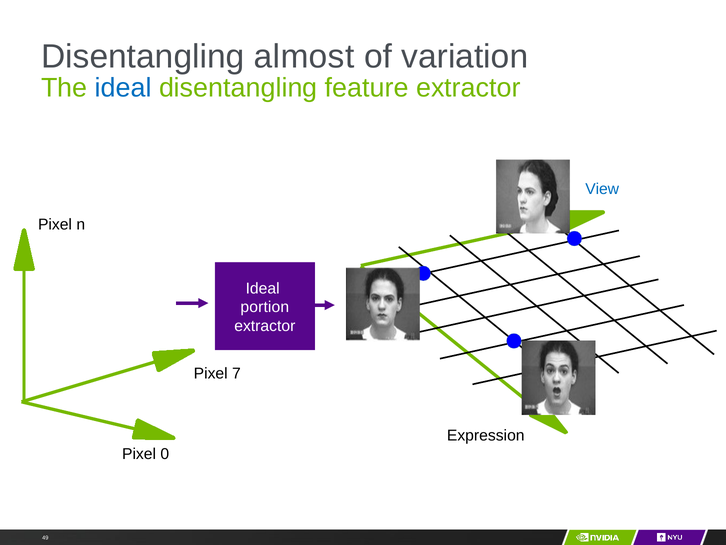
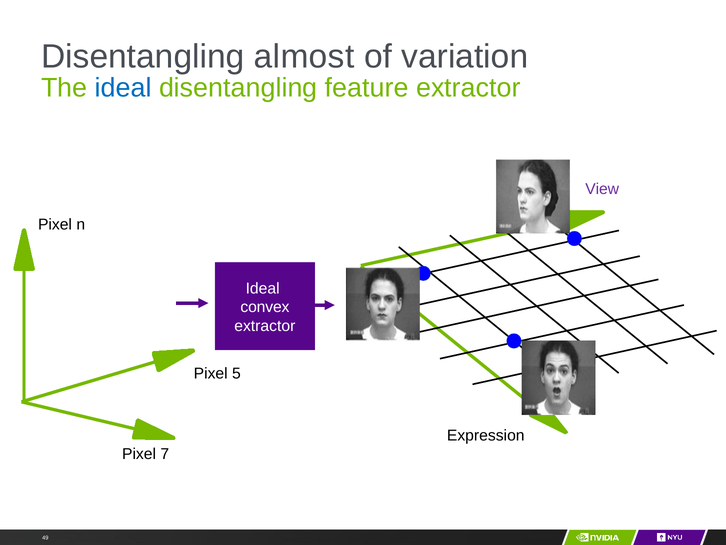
View colour: blue -> purple
portion: portion -> convex
7: 7 -> 5
0: 0 -> 7
